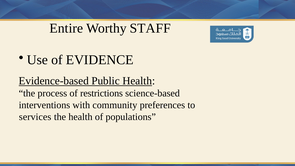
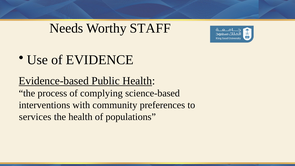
Entire: Entire -> Needs
restrictions: restrictions -> complying
